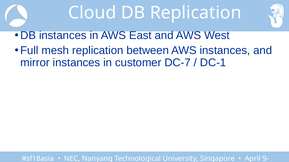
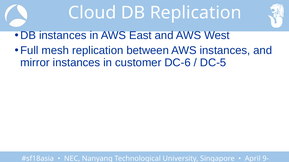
DC-7: DC-7 -> DC-6
DC-1: DC-1 -> DC-5
